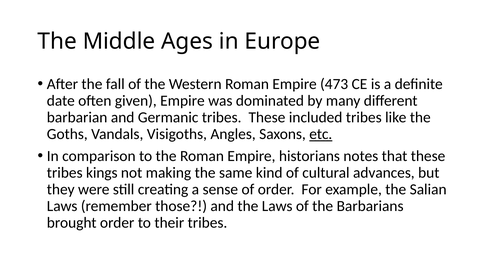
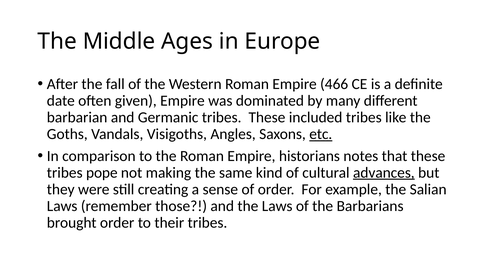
473: 473 -> 466
kings: kings -> pope
advances underline: none -> present
